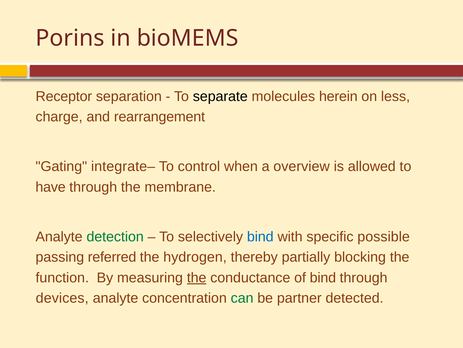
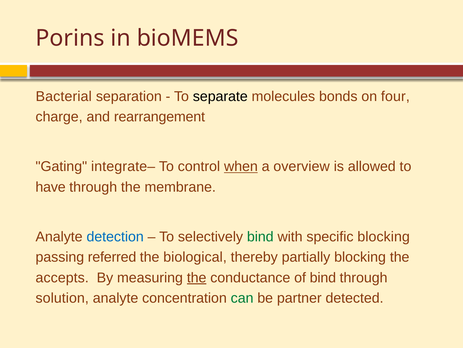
Receptor: Receptor -> Bacterial
herein: herein -> bonds
less: less -> four
when underline: none -> present
detection colour: green -> blue
bind at (260, 236) colour: blue -> green
specific possible: possible -> blocking
hydrogen: hydrogen -> biological
function: function -> accepts
devices: devices -> solution
